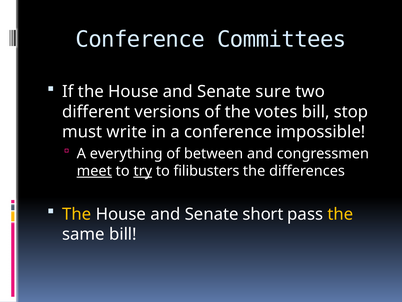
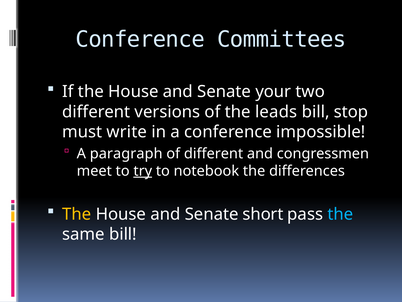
sure: sure -> your
votes: votes -> leads
everything: everything -> paragraph
of between: between -> different
meet underline: present -> none
filibusters: filibusters -> notebook
the at (340, 214) colour: yellow -> light blue
